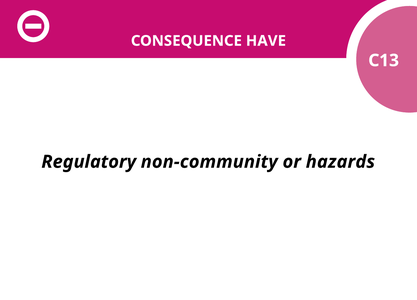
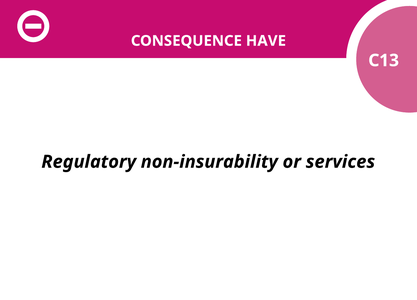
non-community: non-community -> non-insurability
hazards: hazards -> services
